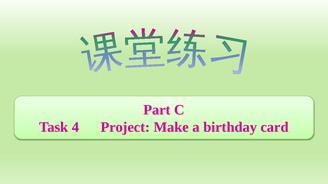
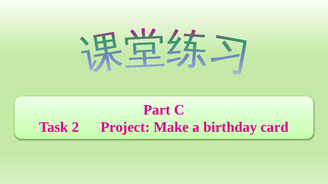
4: 4 -> 2
